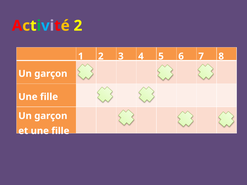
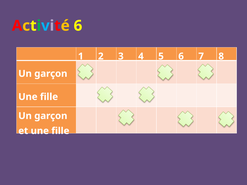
Activité 2: 2 -> 6
